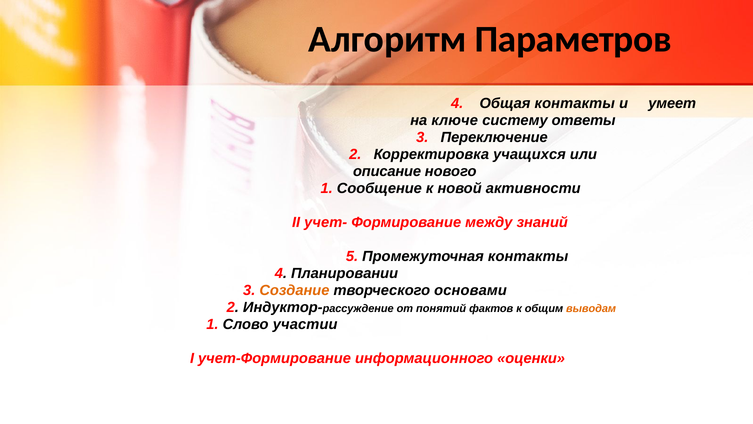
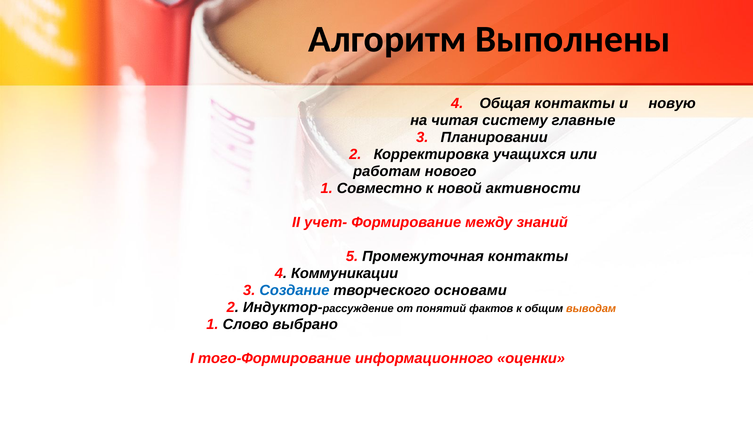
Параметров: Параметров -> Выполнены
умеет: умеет -> новую
ключе: ключе -> читая
ответы: ответы -> главные
Переключение: Переключение -> Планировании
описание: описание -> работам
Сообщение: Сообщение -> Совместно
Планировании: Планировании -> Коммуникации
Создание colour: orange -> blue
участии: участии -> выбрано
учет-Формирование: учет-Формирование -> того-Формирование
